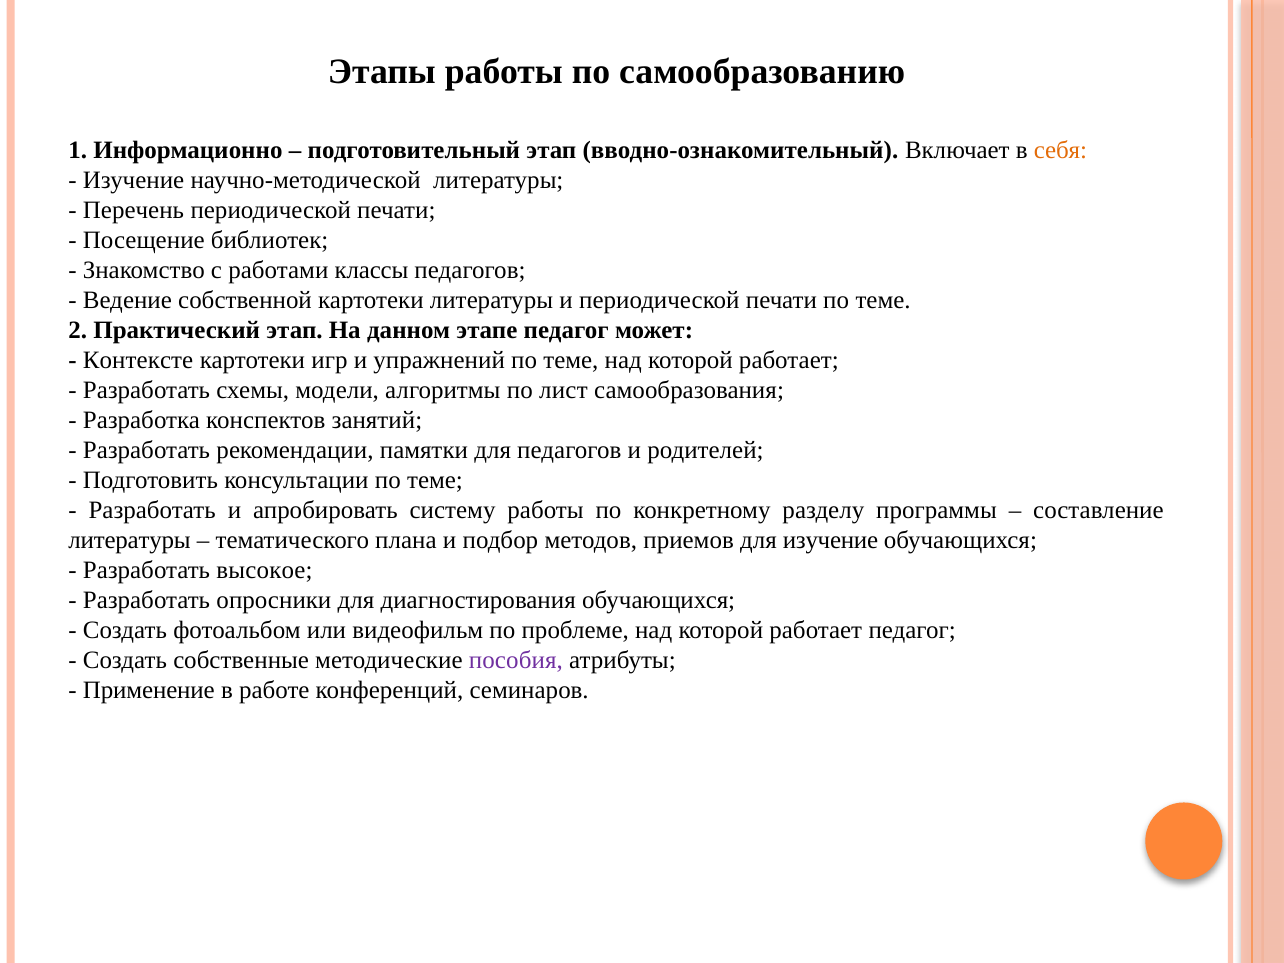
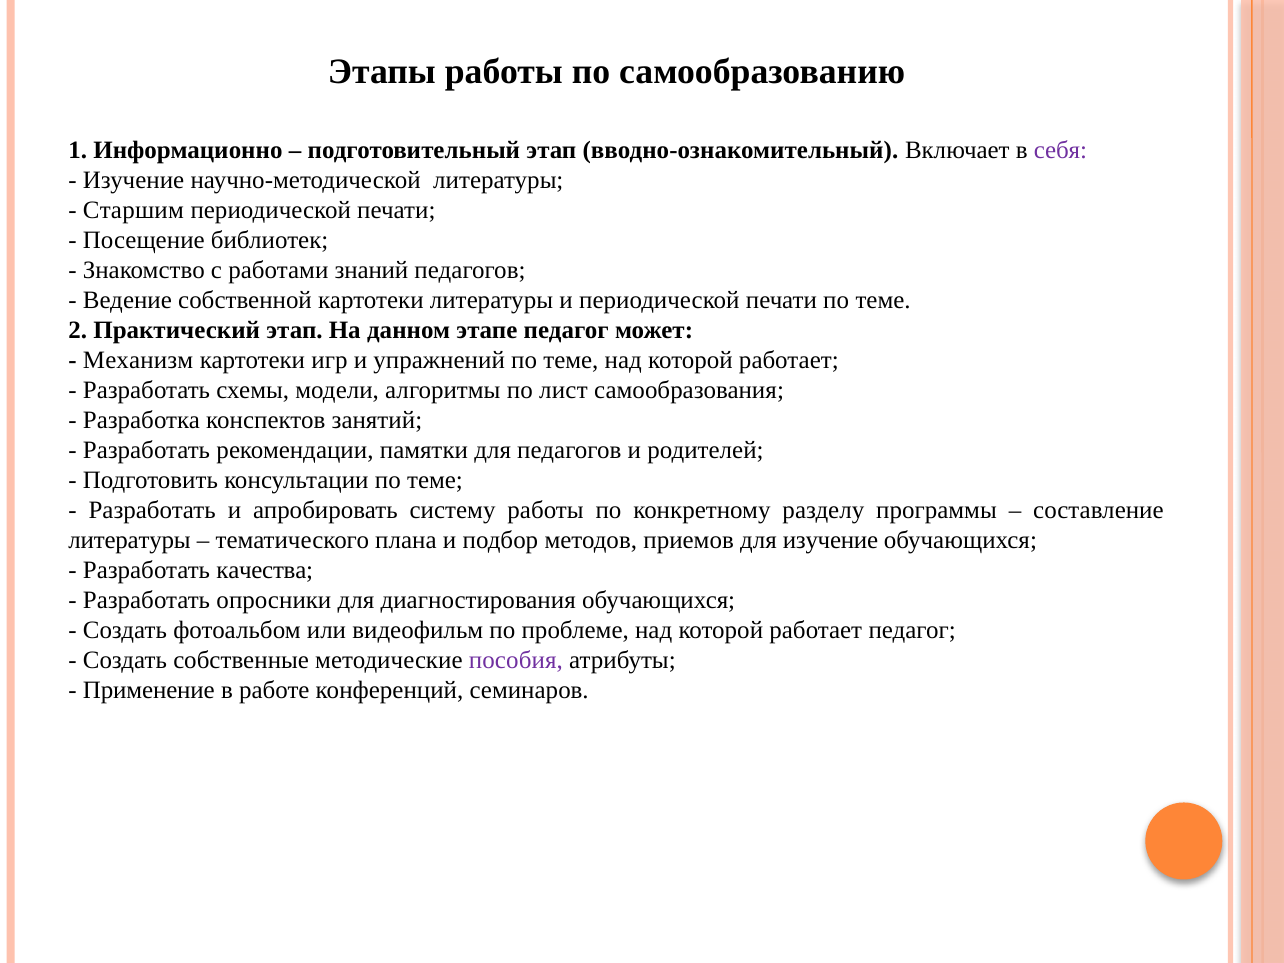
себя colour: orange -> purple
Перечень: Перечень -> Старшим
классы: классы -> знаний
Контексте: Контексте -> Механизм
высокое: высокое -> качества
